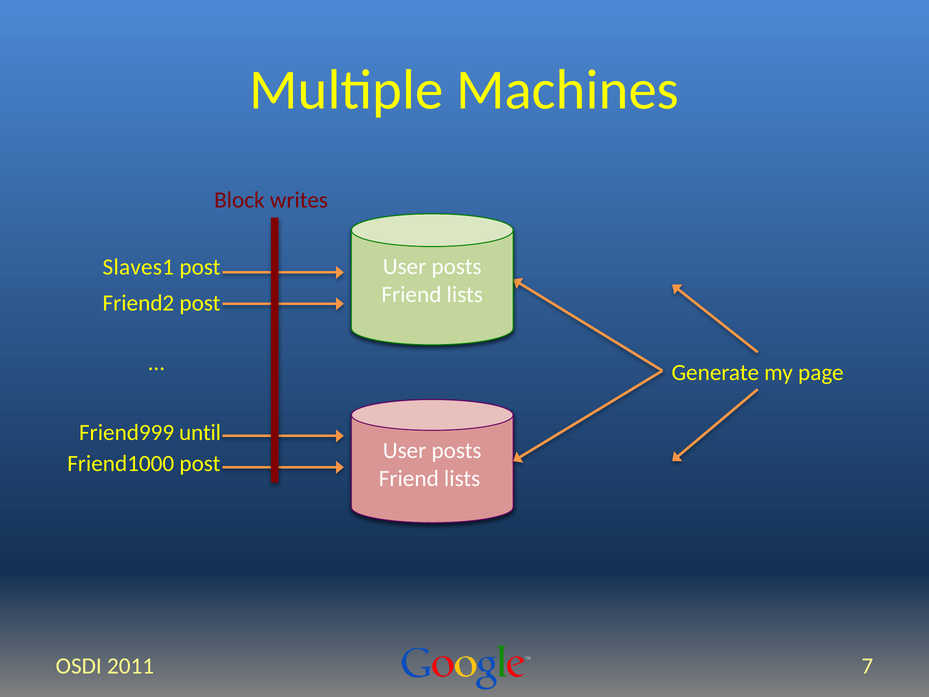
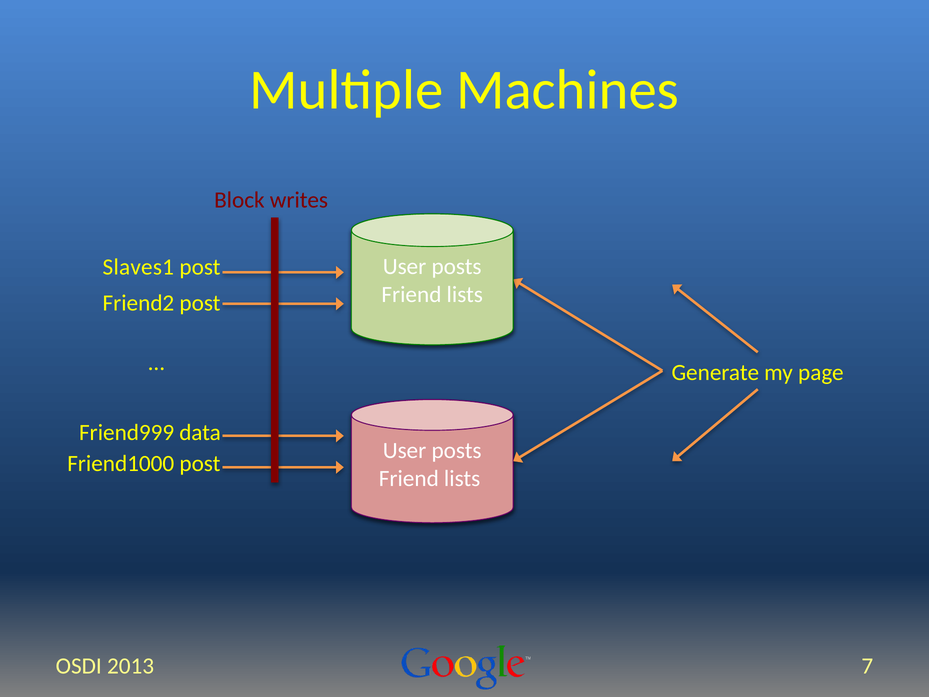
until: until -> data
2011: 2011 -> 2013
